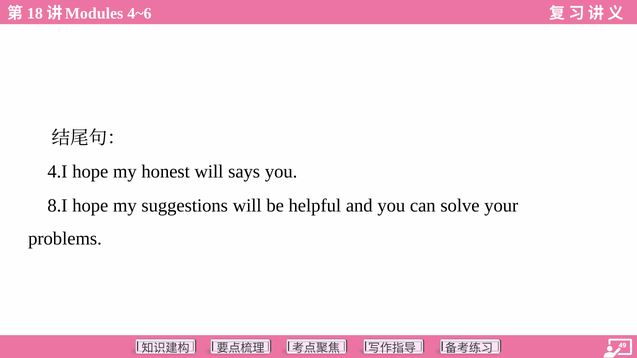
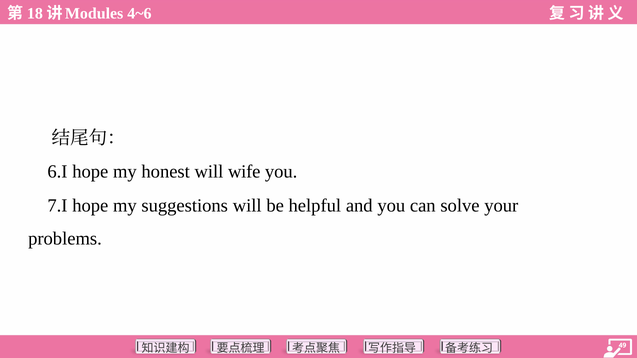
4.I: 4.I -> 6.I
says: says -> wife
8.I: 8.I -> 7.I
